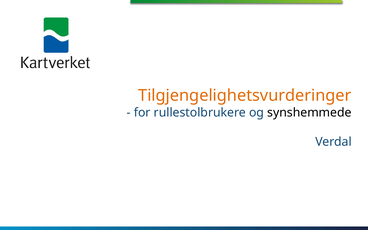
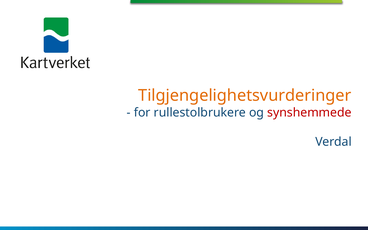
synshemmede colour: black -> red
